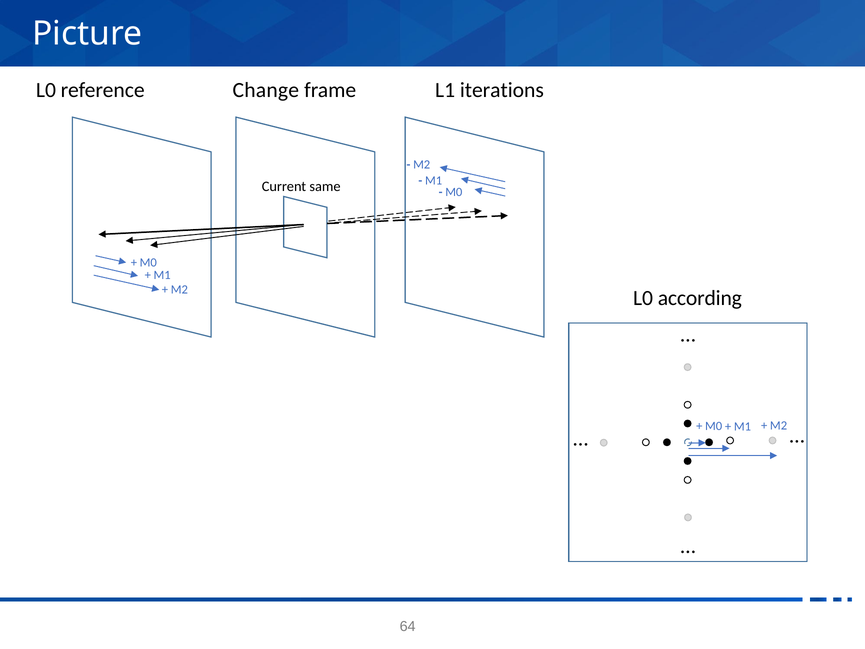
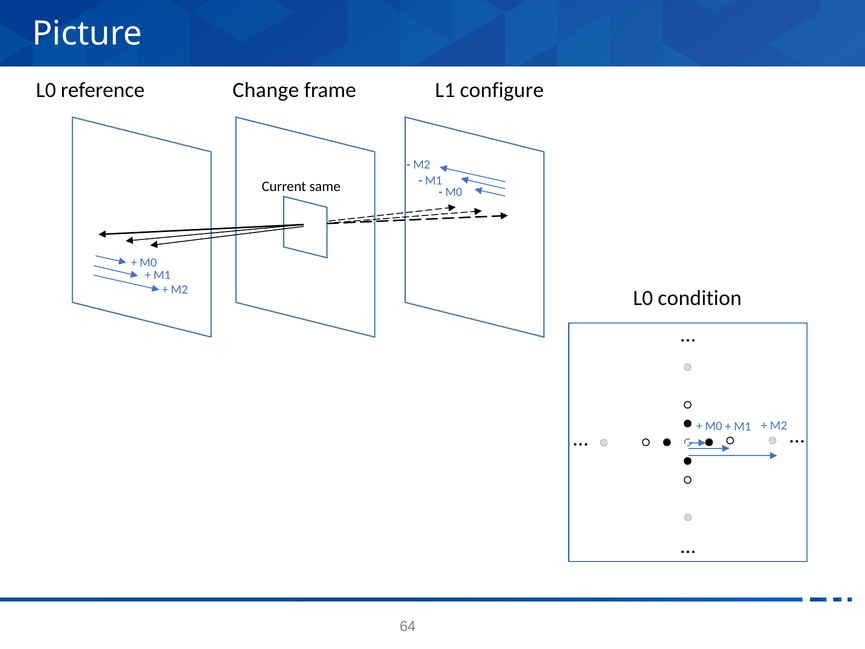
iterations: iterations -> configure
according: according -> condition
